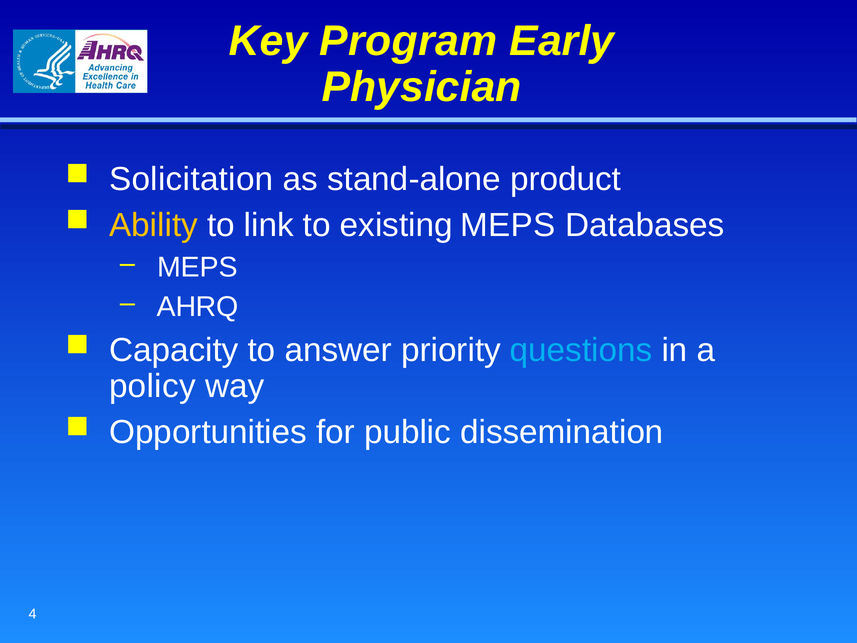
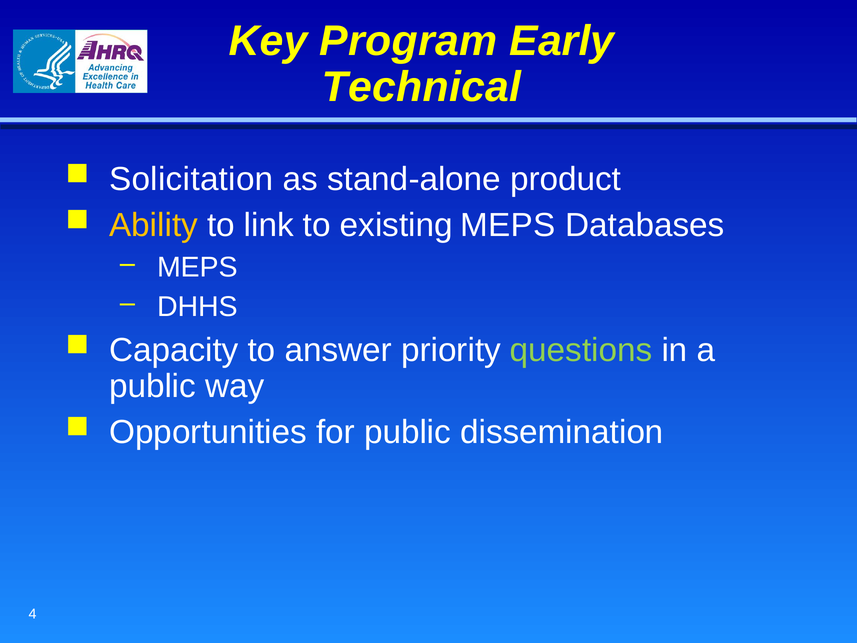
Physician: Physician -> Technical
AHRQ: AHRQ -> DHHS
questions colour: light blue -> light green
policy at (152, 386): policy -> public
